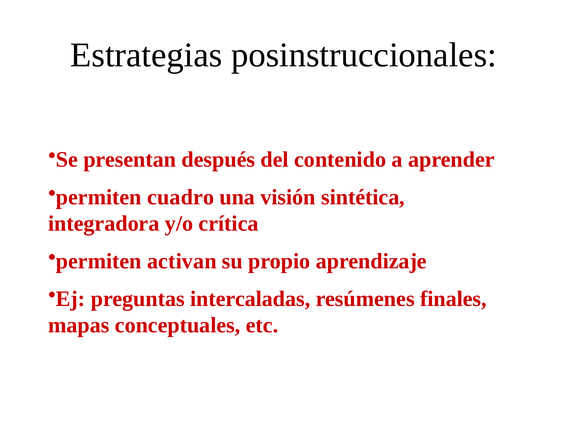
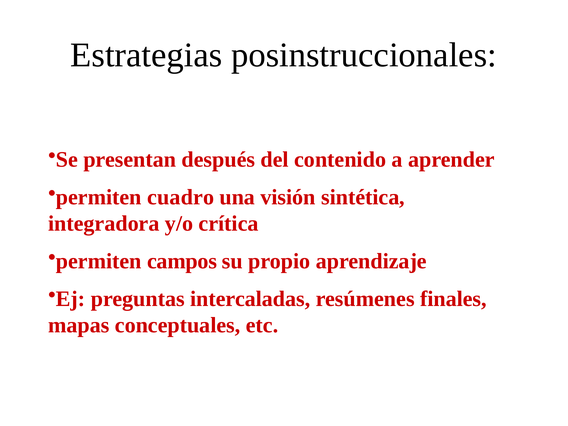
activan: activan -> campos
